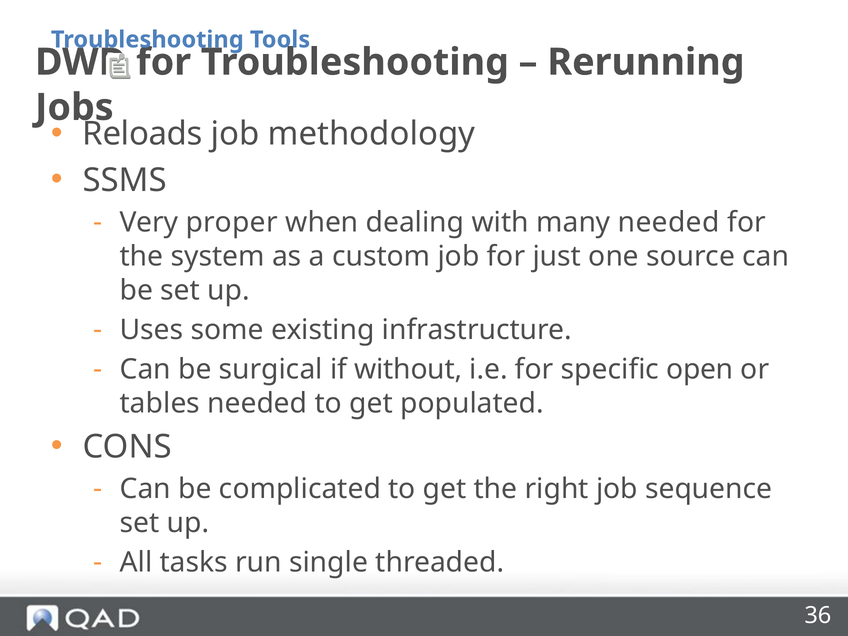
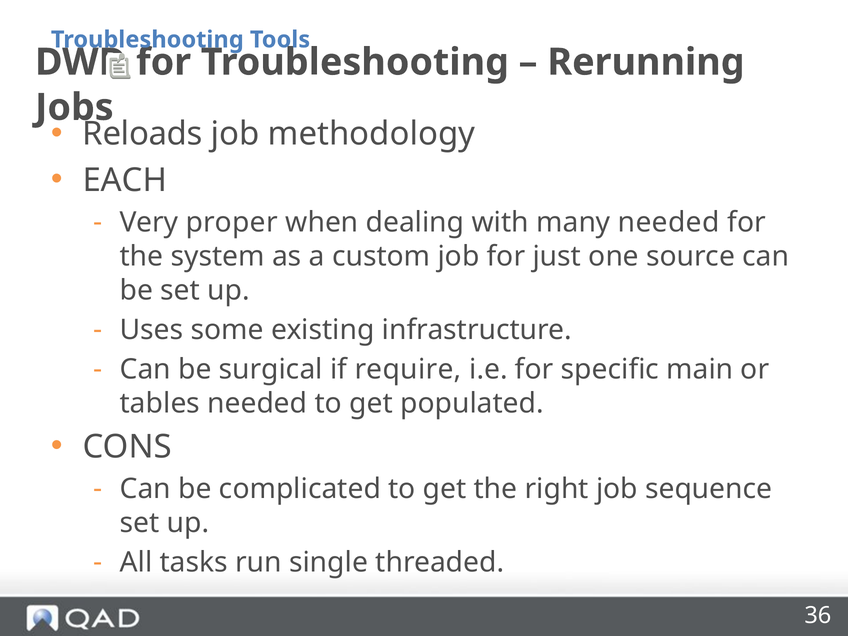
SSMS: SSMS -> EACH
without: without -> require
open: open -> main
